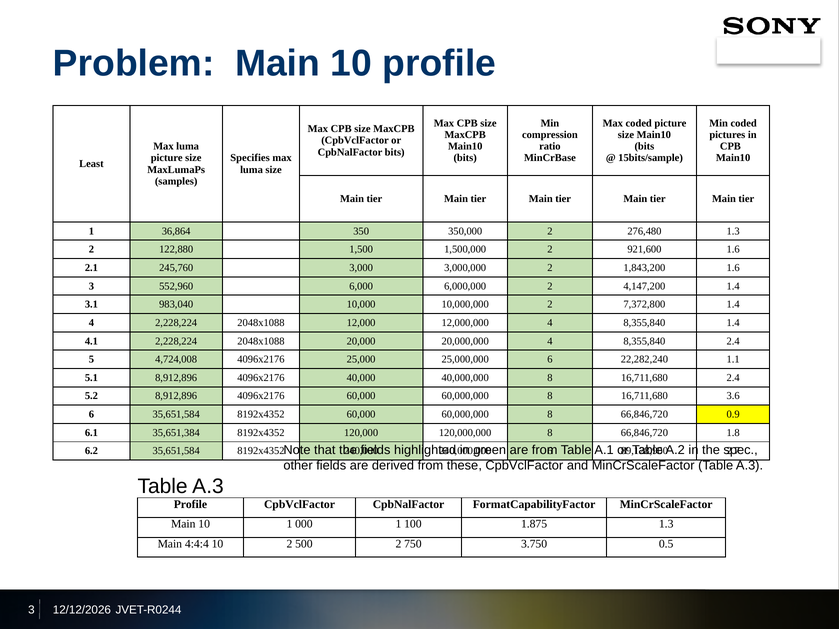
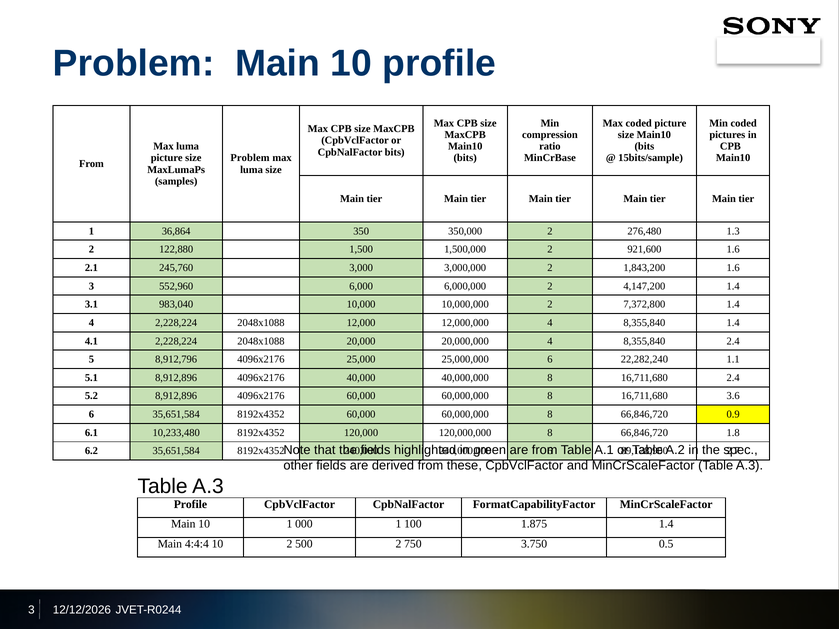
Specifies at (250, 158): Specifies -> Problem
Least at (91, 164): Least -> From
4,724,008: 4,724,008 -> 8,912,796
35,651,384: 35,651,384 -> 10,233,480
1.875 1.3: 1.3 -> 1.4
